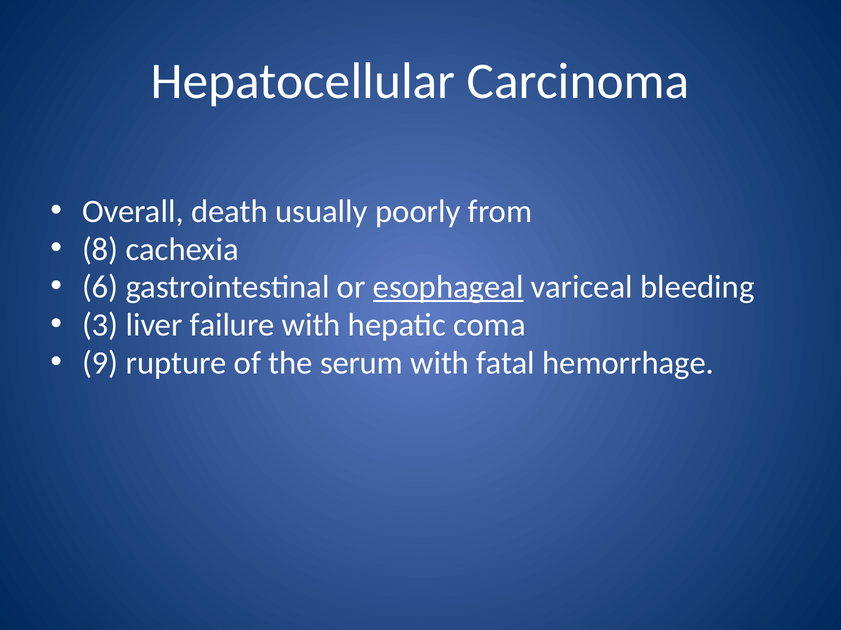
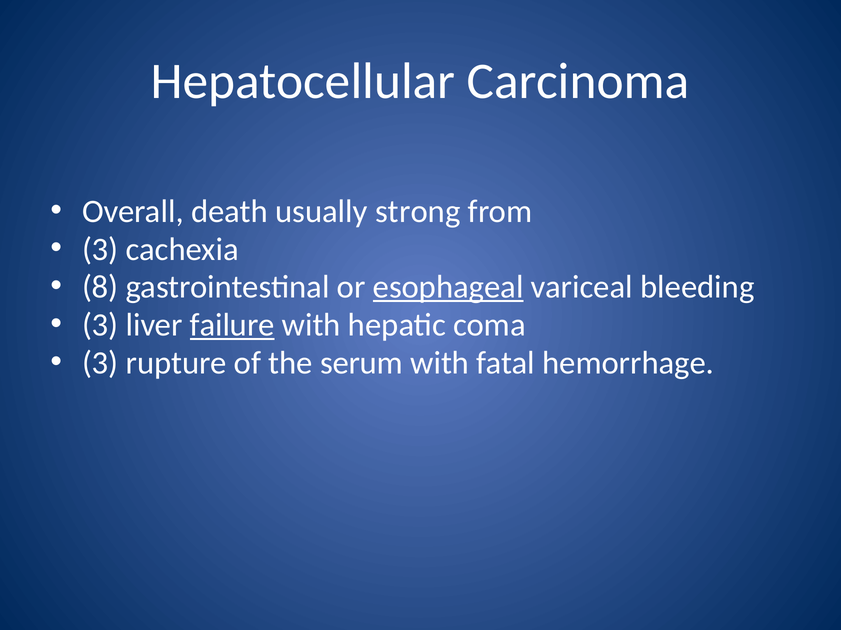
poorly: poorly -> strong
8 at (100, 250): 8 -> 3
6: 6 -> 8
failure underline: none -> present
9 at (100, 363): 9 -> 3
